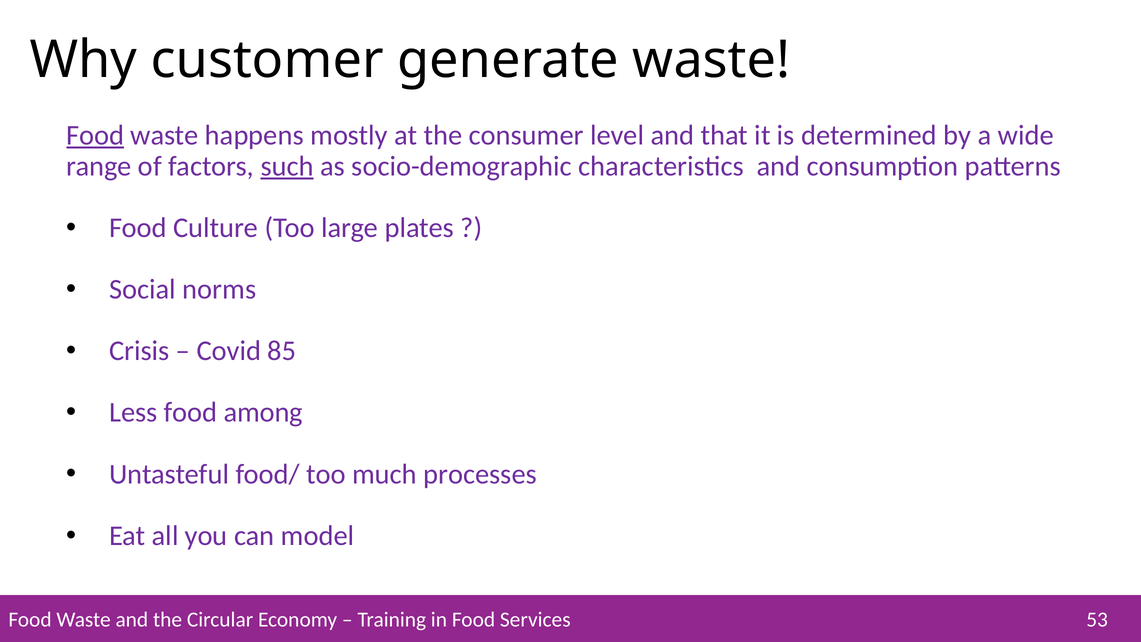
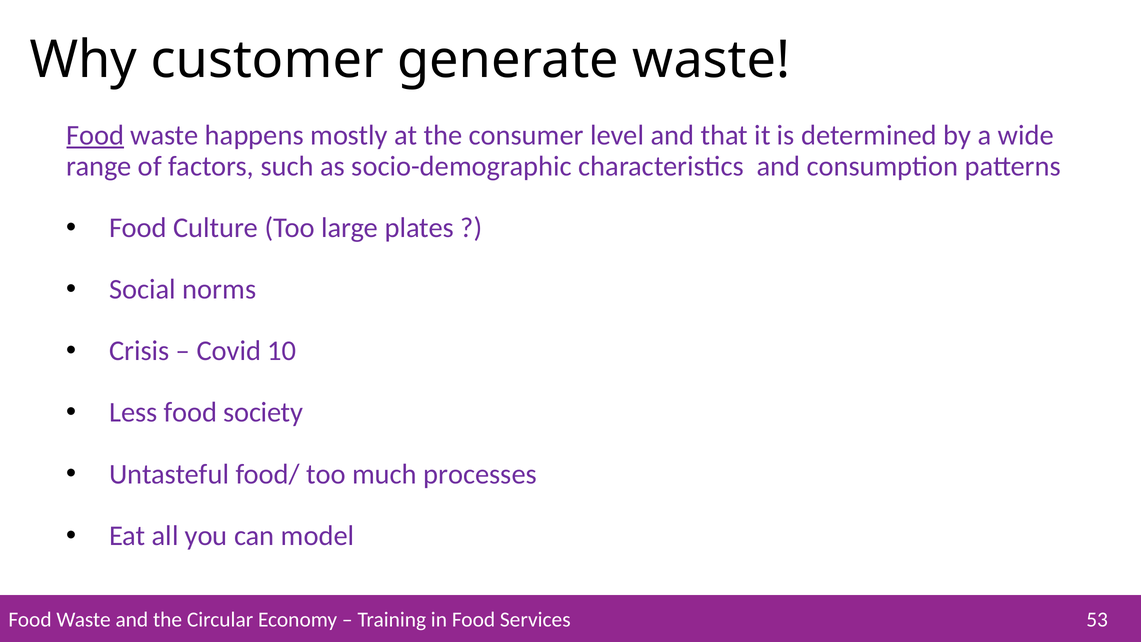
such underline: present -> none
85: 85 -> 10
among: among -> society
